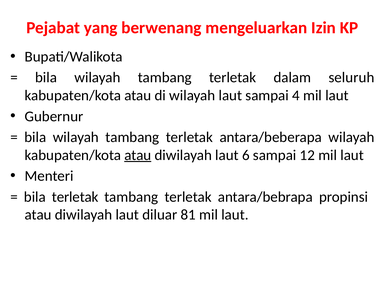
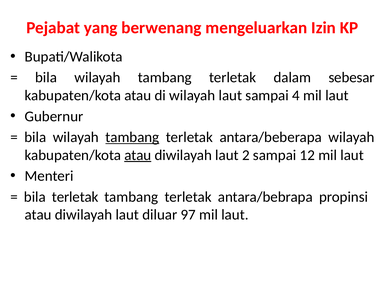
seluruh: seluruh -> sebesar
tambang at (132, 138) underline: none -> present
6: 6 -> 2
81: 81 -> 97
